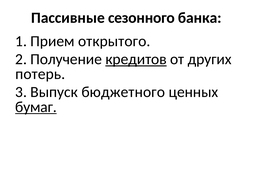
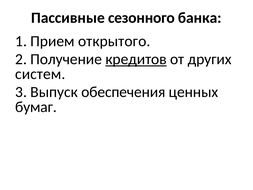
потерь: потерь -> систем
бюджетного: бюджетного -> обеспечения
бумаг underline: present -> none
